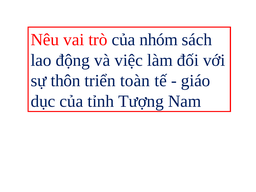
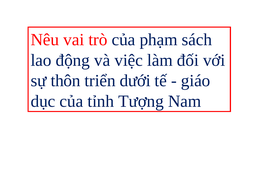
nhóm: nhóm -> phạm
toàn: toàn -> dưới
